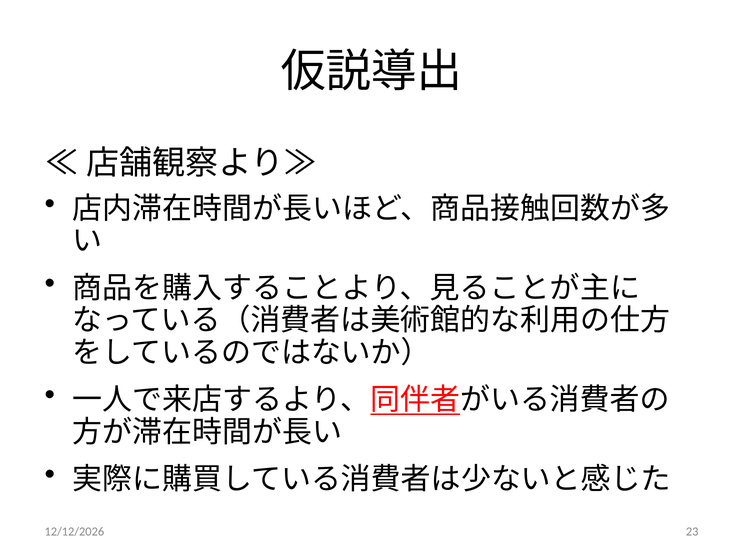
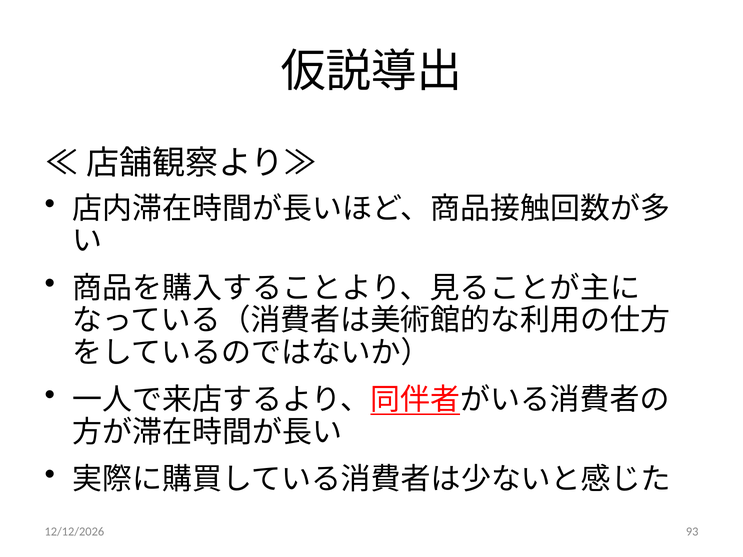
23: 23 -> 93
